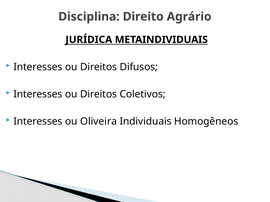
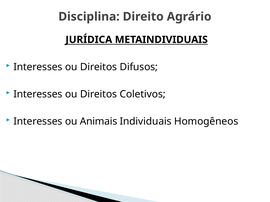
Oliveira: Oliveira -> Animais
